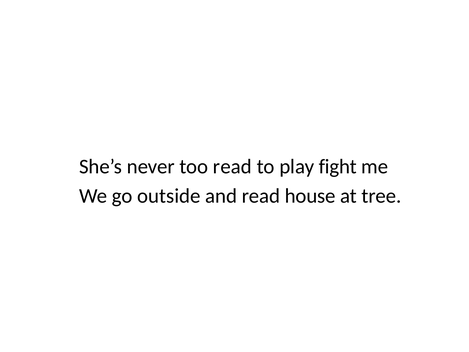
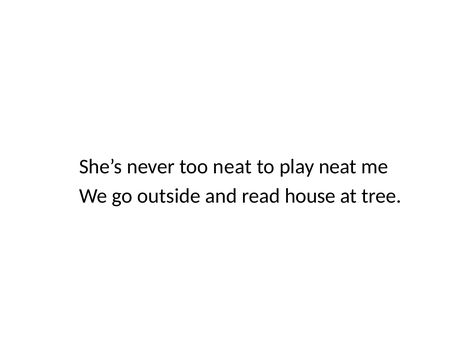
too read: read -> neat
play fight: fight -> neat
